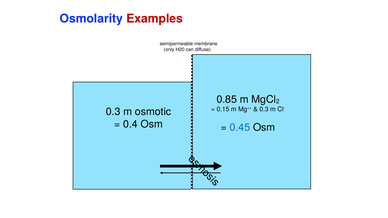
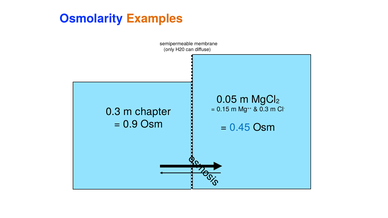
Examples colour: red -> orange
0.85: 0.85 -> 0.05
osmotic: osmotic -> chapter
0.4: 0.4 -> 0.9
